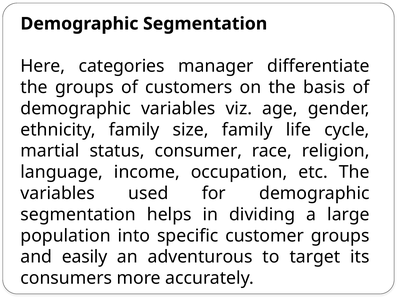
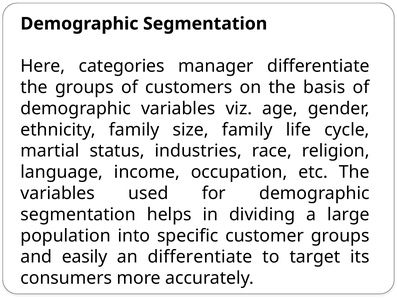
consumer: consumer -> industries
an adventurous: adventurous -> differentiate
